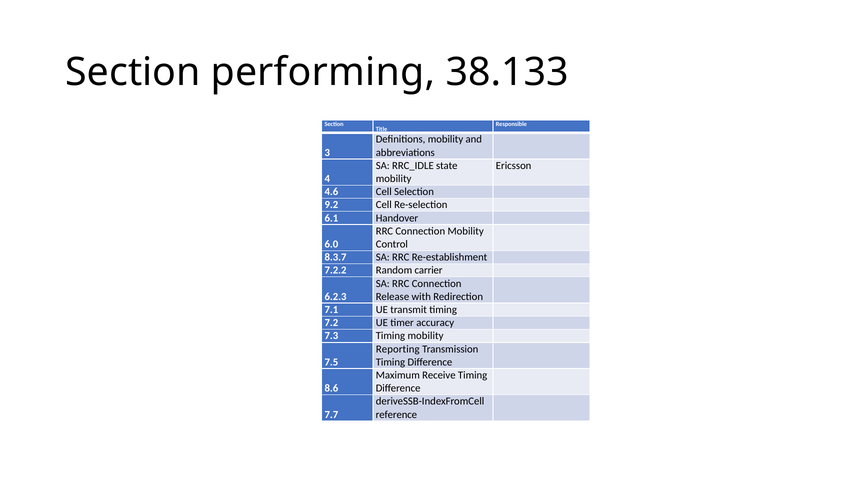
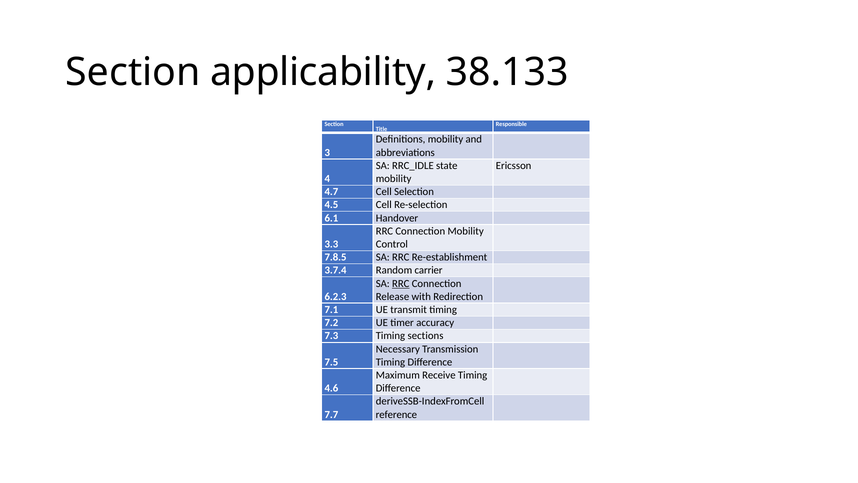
performing: performing -> applicability
4.6: 4.6 -> 4.7
9.2: 9.2 -> 4.5
6.0: 6.0 -> 3.3
8.3.7: 8.3.7 -> 7.8.5
7.2.2: 7.2.2 -> 3.7.4
RRC at (401, 283) underline: none -> present
Timing mobility: mobility -> sections
Reporting: Reporting -> Necessary
8.6: 8.6 -> 4.6
